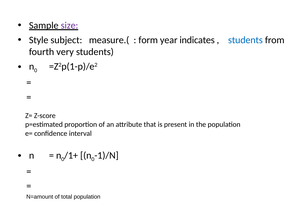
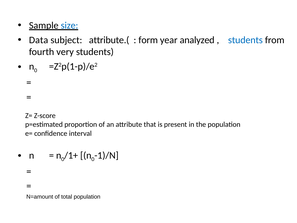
size colour: purple -> blue
Style: Style -> Data
measure.(: measure.( -> attribute.(
indicates: indicates -> analyzed
